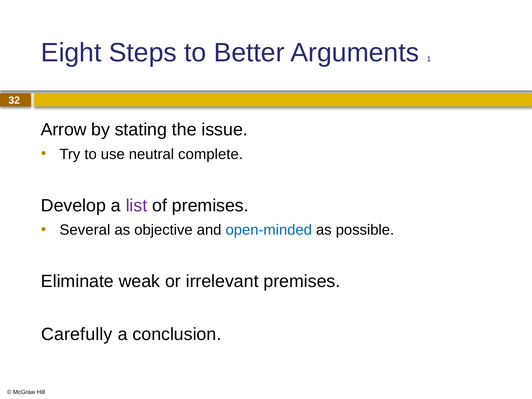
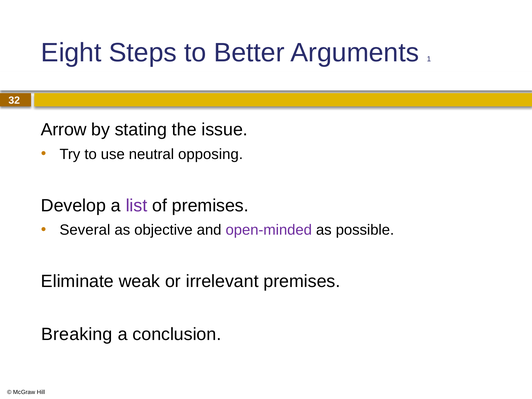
complete: complete -> opposing
open-minded colour: blue -> purple
Carefully: Carefully -> Breaking
